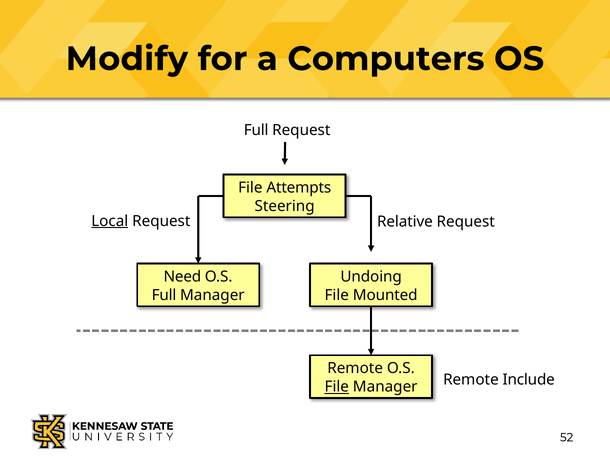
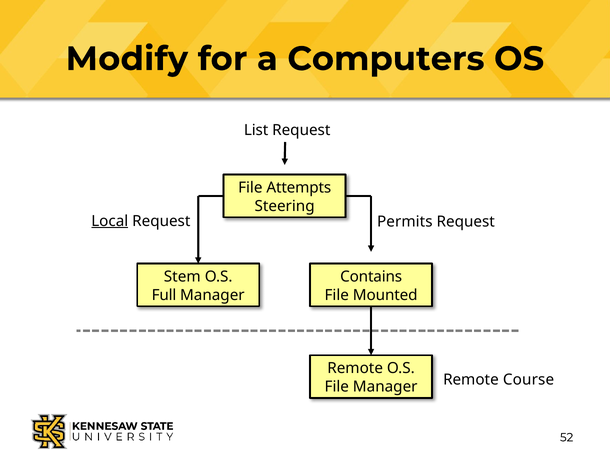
Full at (256, 130): Full -> List
Relative: Relative -> Permits
Need: Need -> Stem
Undoing: Undoing -> Contains
Include: Include -> Course
File at (337, 386) underline: present -> none
